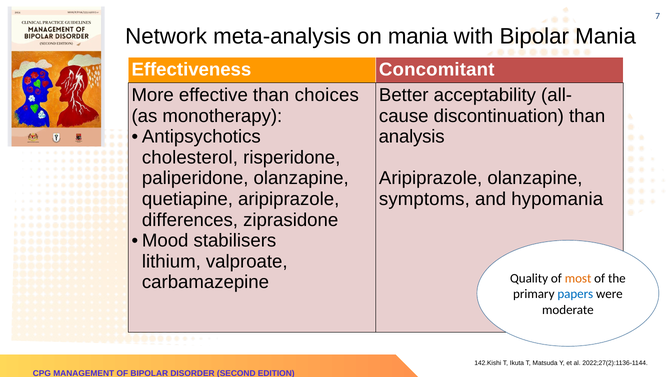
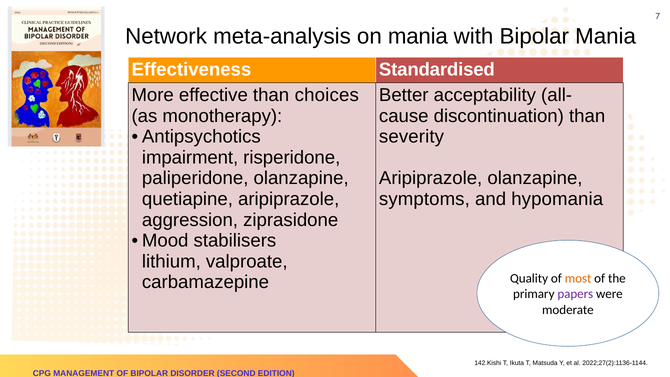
Concomitant: Concomitant -> Standardised
analysis: analysis -> severity
cholesterol: cholesterol -> impairment
differences: differences -> aggression
papers colour: blue -> purple
